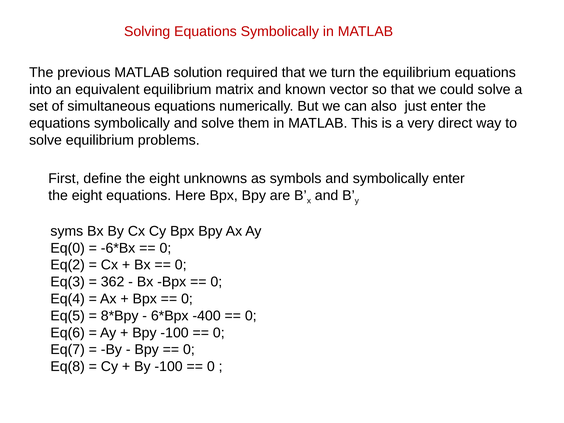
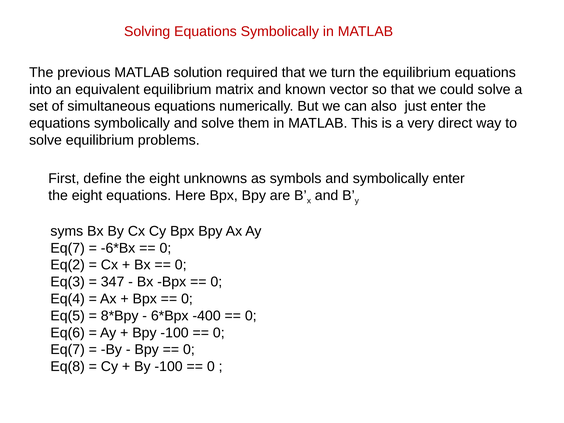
Eq(0 at (68, 248): Eq(0 -> Eq(7
362: 362 -> 347
